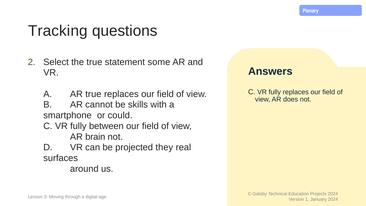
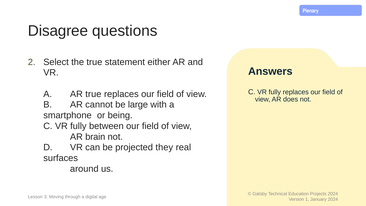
Tracking: Tracking -> Disagree
some: some -> either
skills: skills -> large
could: could -> being
